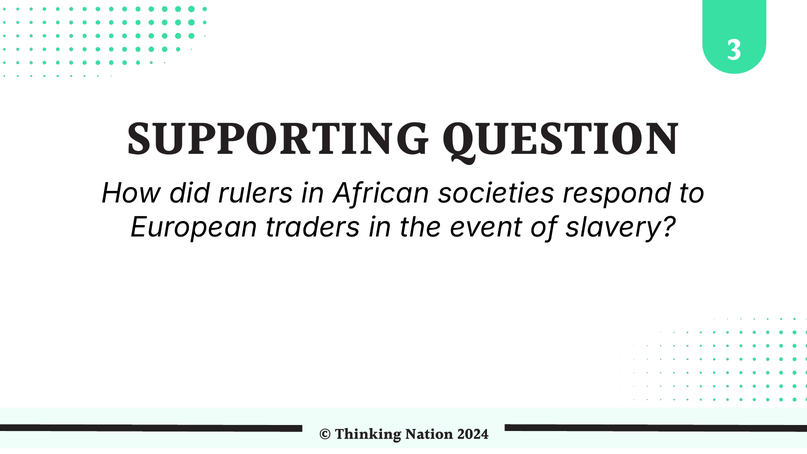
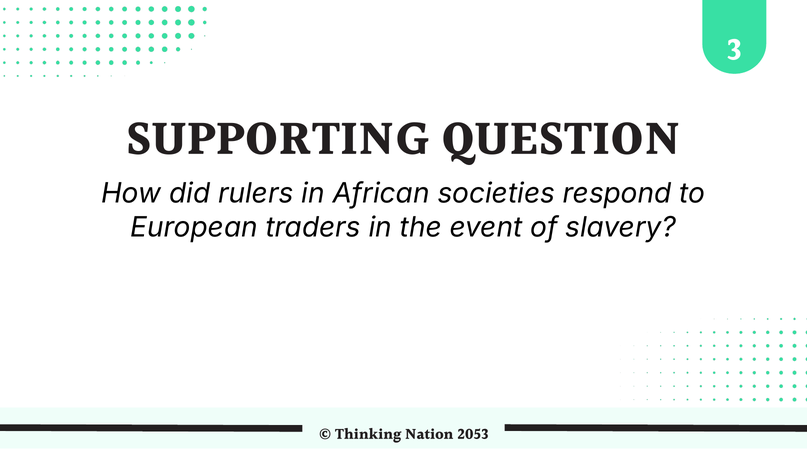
2024: 2024 -> 2053
